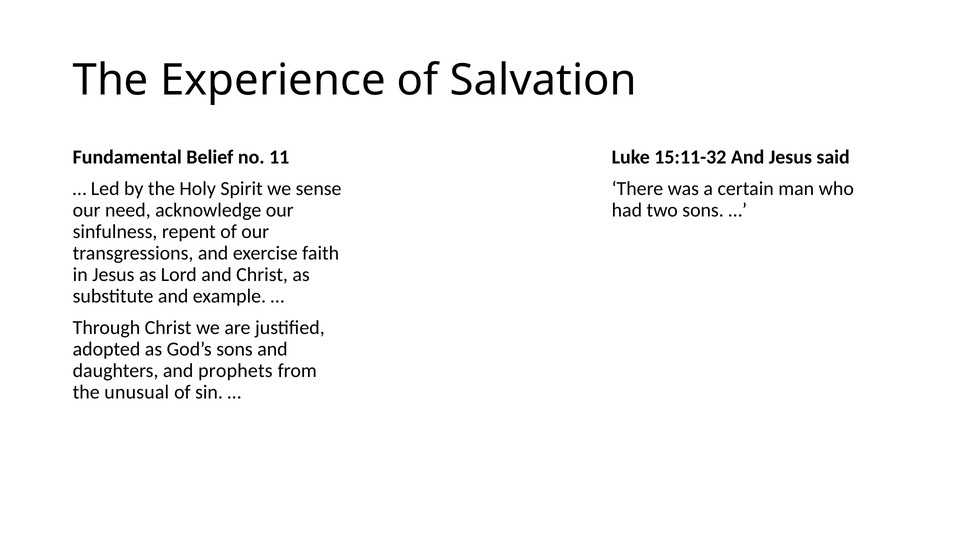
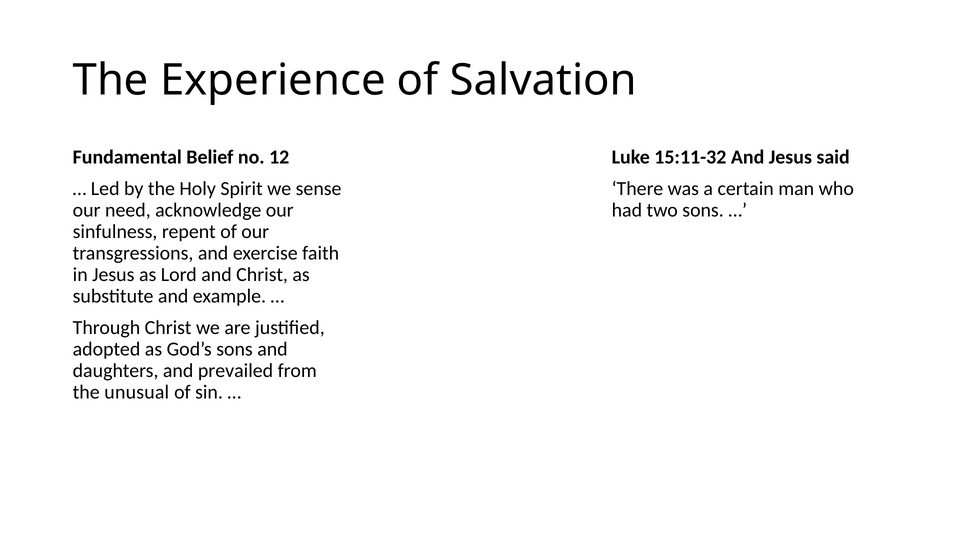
11: 11 -> 12
prophets: prophets -> prevailed
